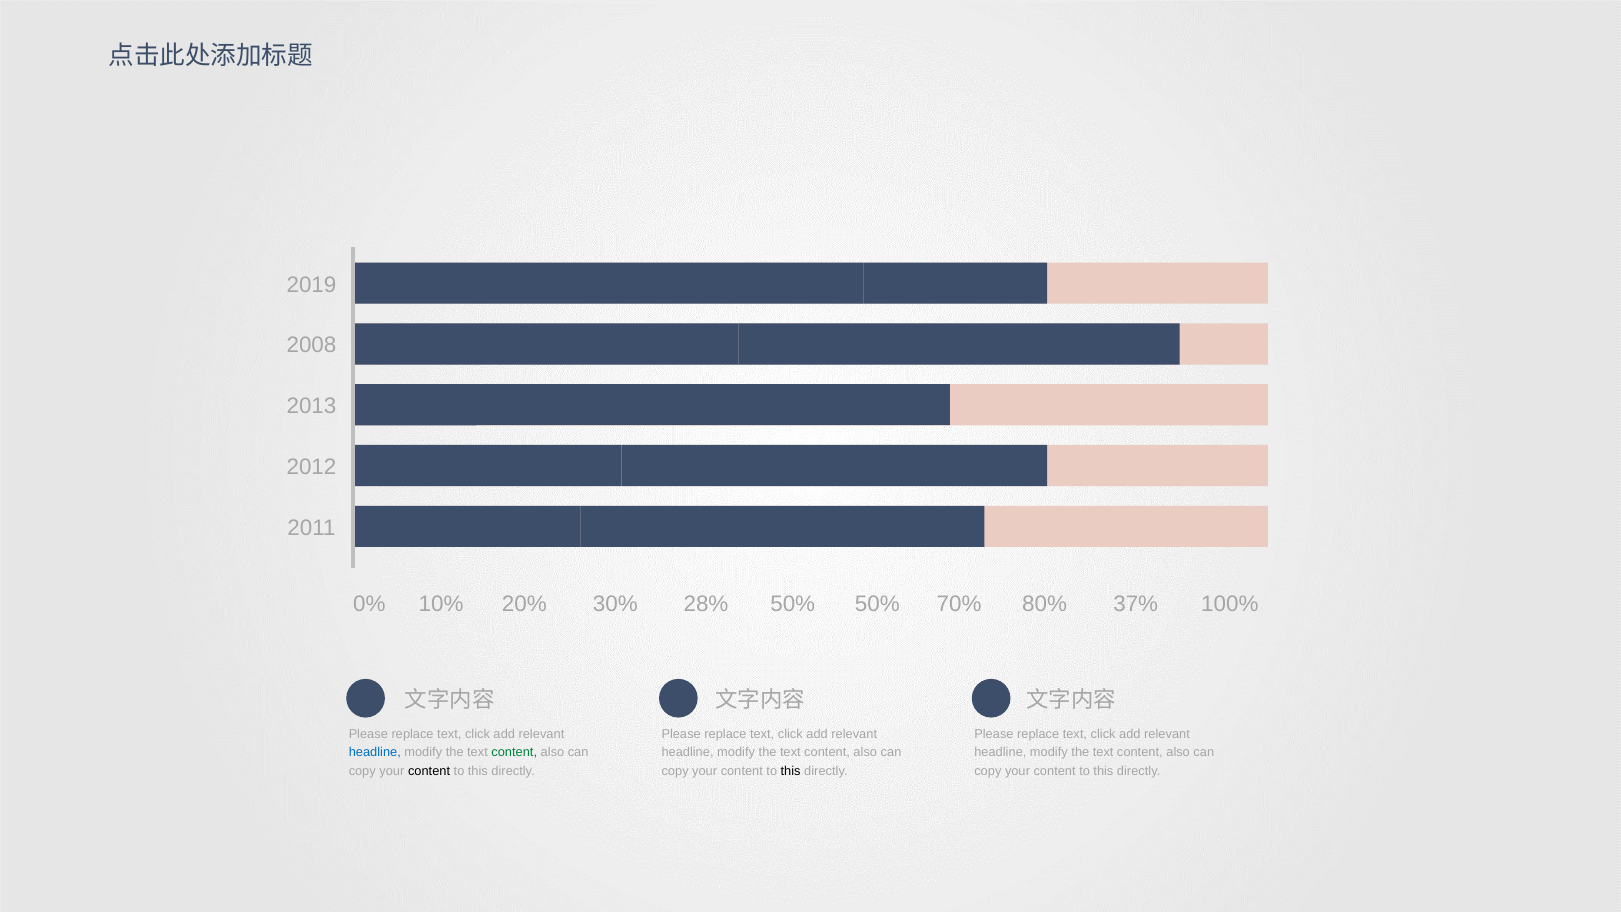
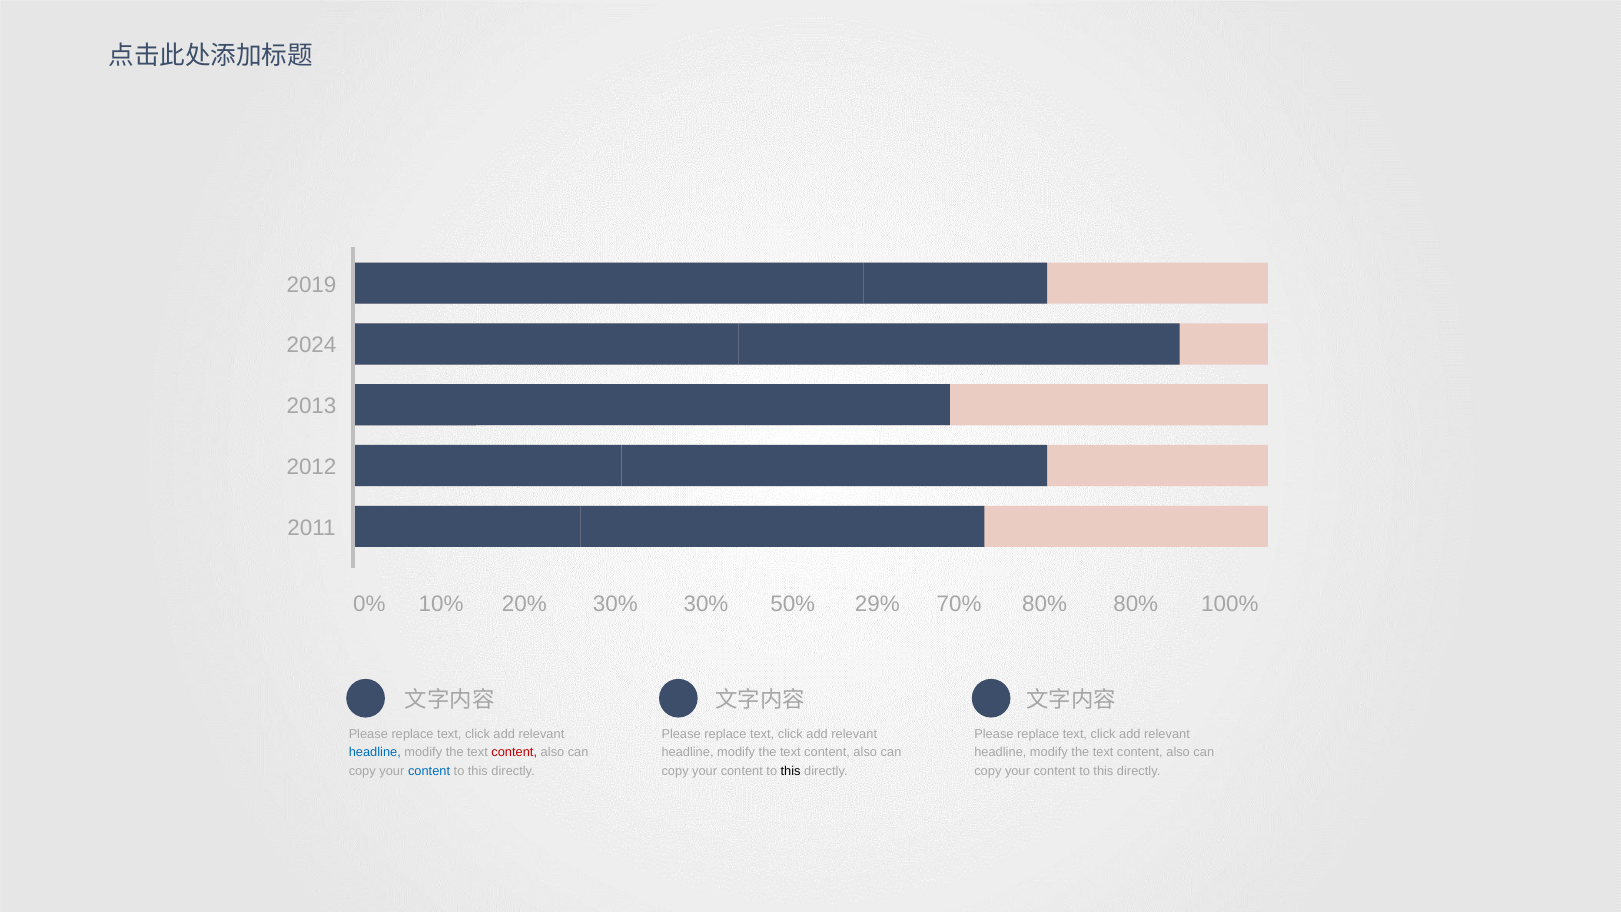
2008: 2008 -> 2024
28% at (706, 604): 28% -> 30%
50% 50%: 50% -> 29%
80% 37%: 37% -> 80%
content at (514, 752) colour: green -> red
content at (429, 771) colour: black -> blue
